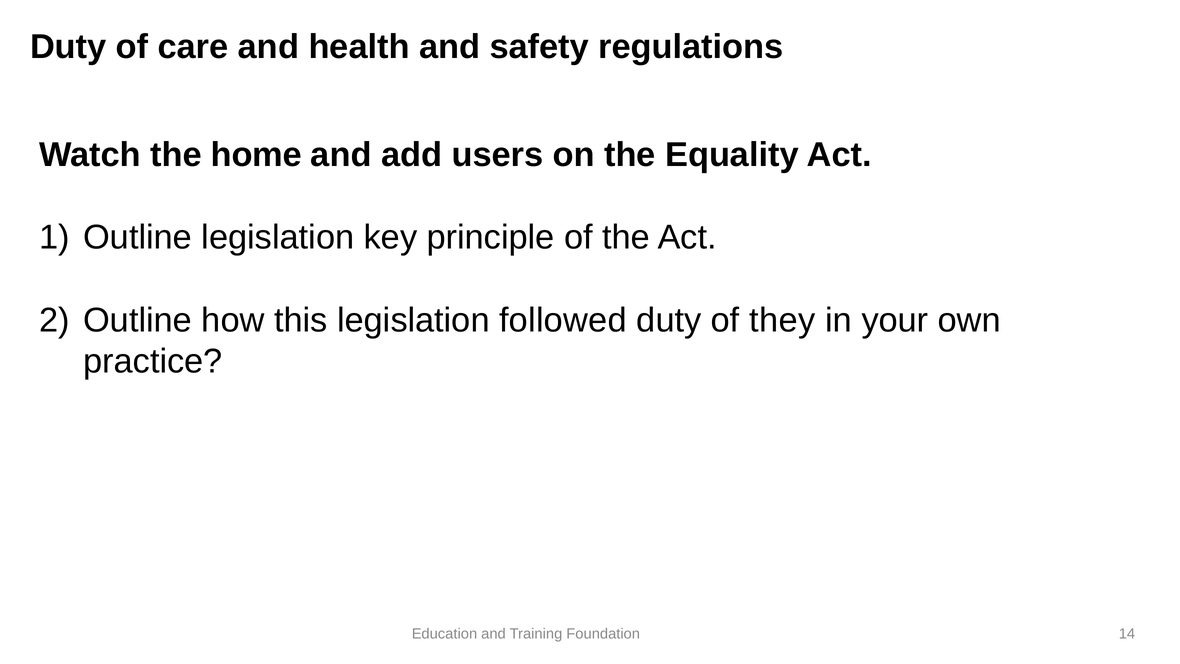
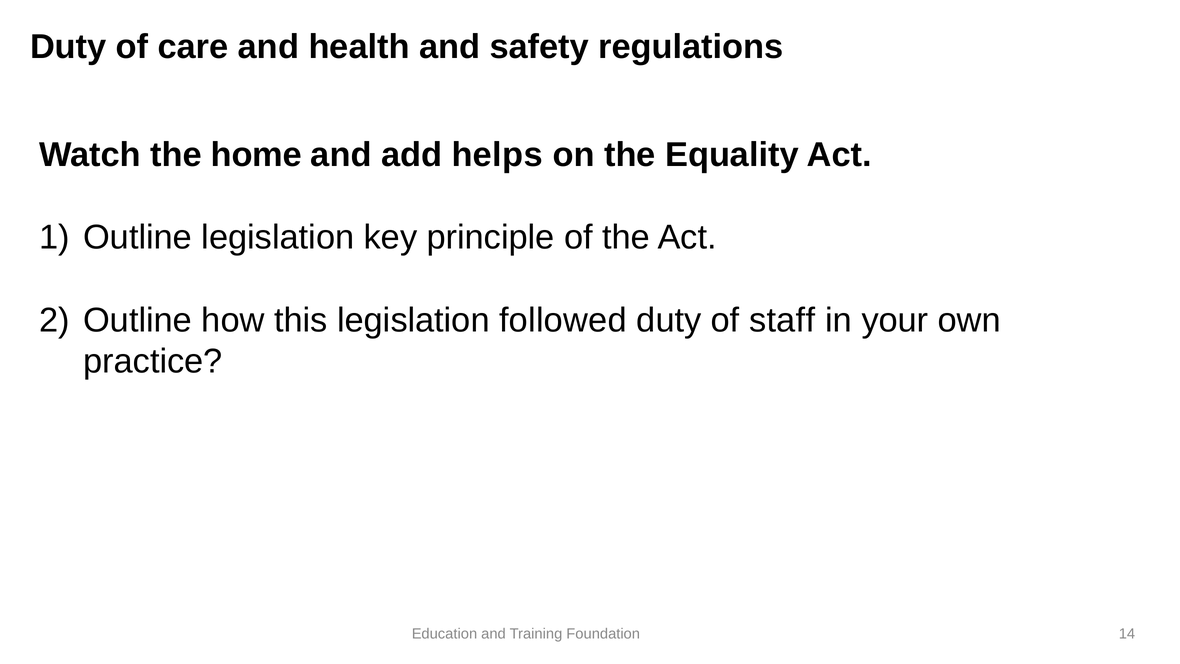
users: users -> helps
they: they -> staff
